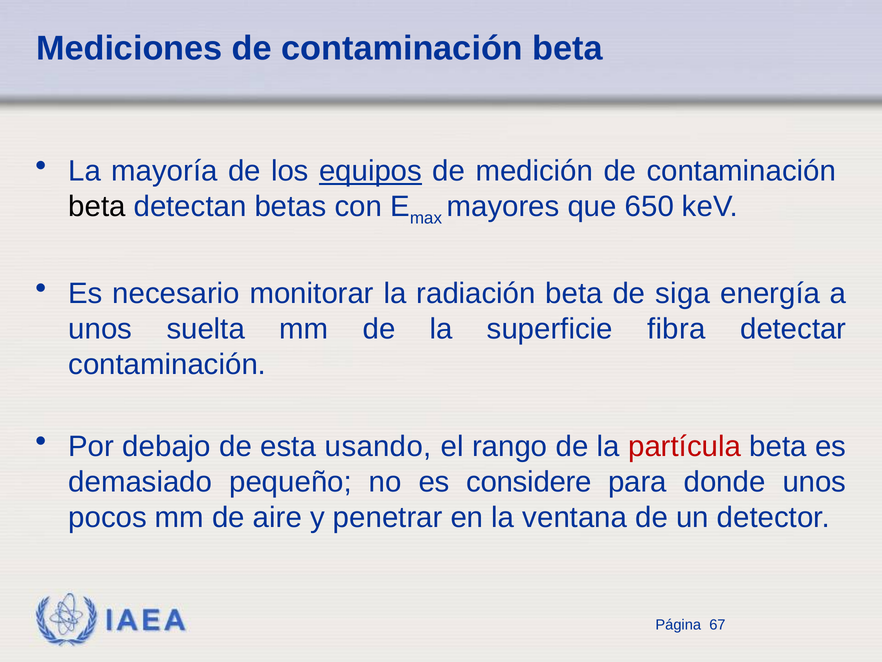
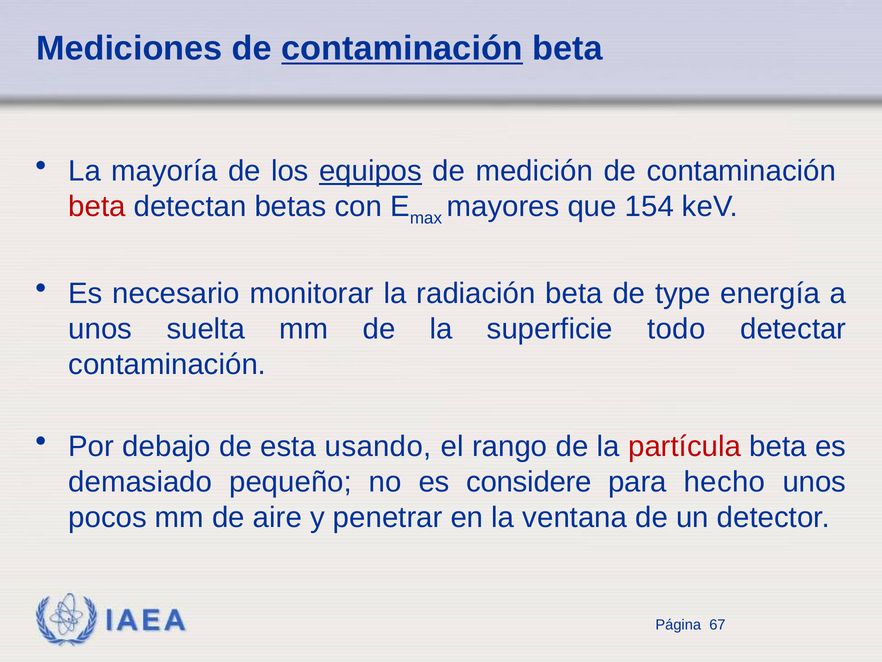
contaminación at (402, 49) underline: none -> present
beta at (97, 206) colour: black -> red
650: 650 -> 154
siga: siga -> type
fibra: fibra -> todo
donde: donde -> hecho
